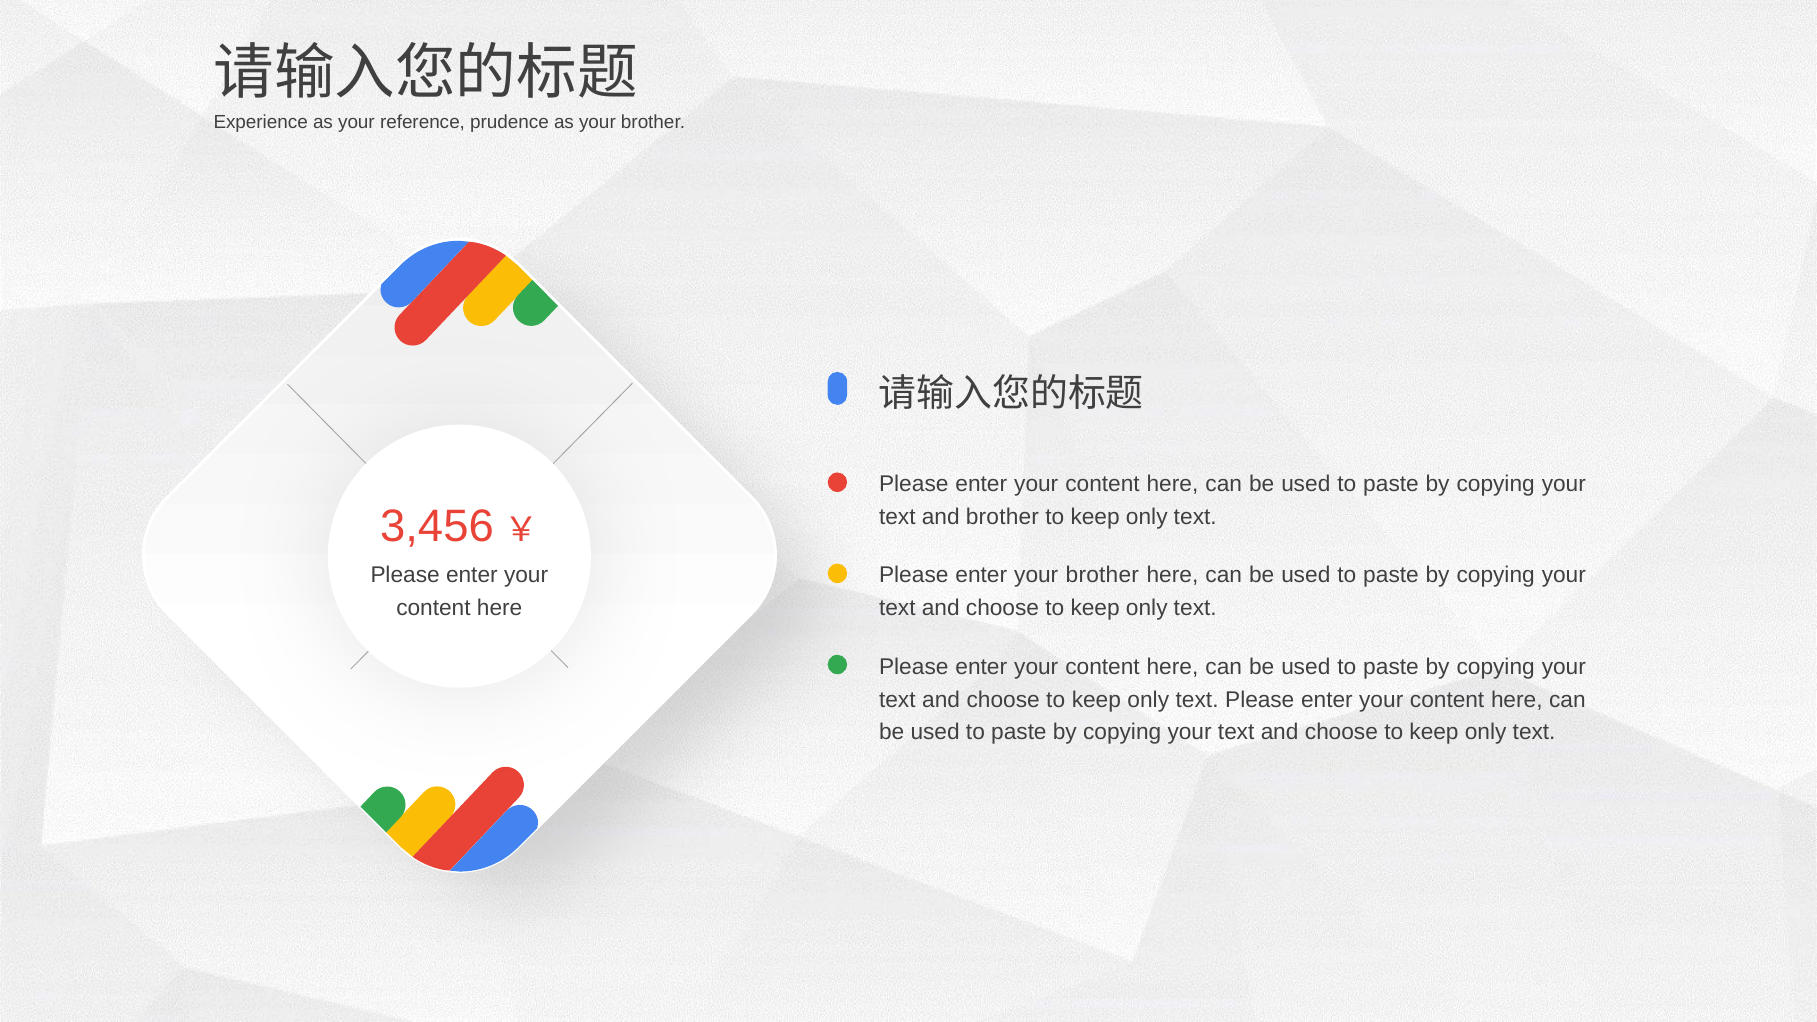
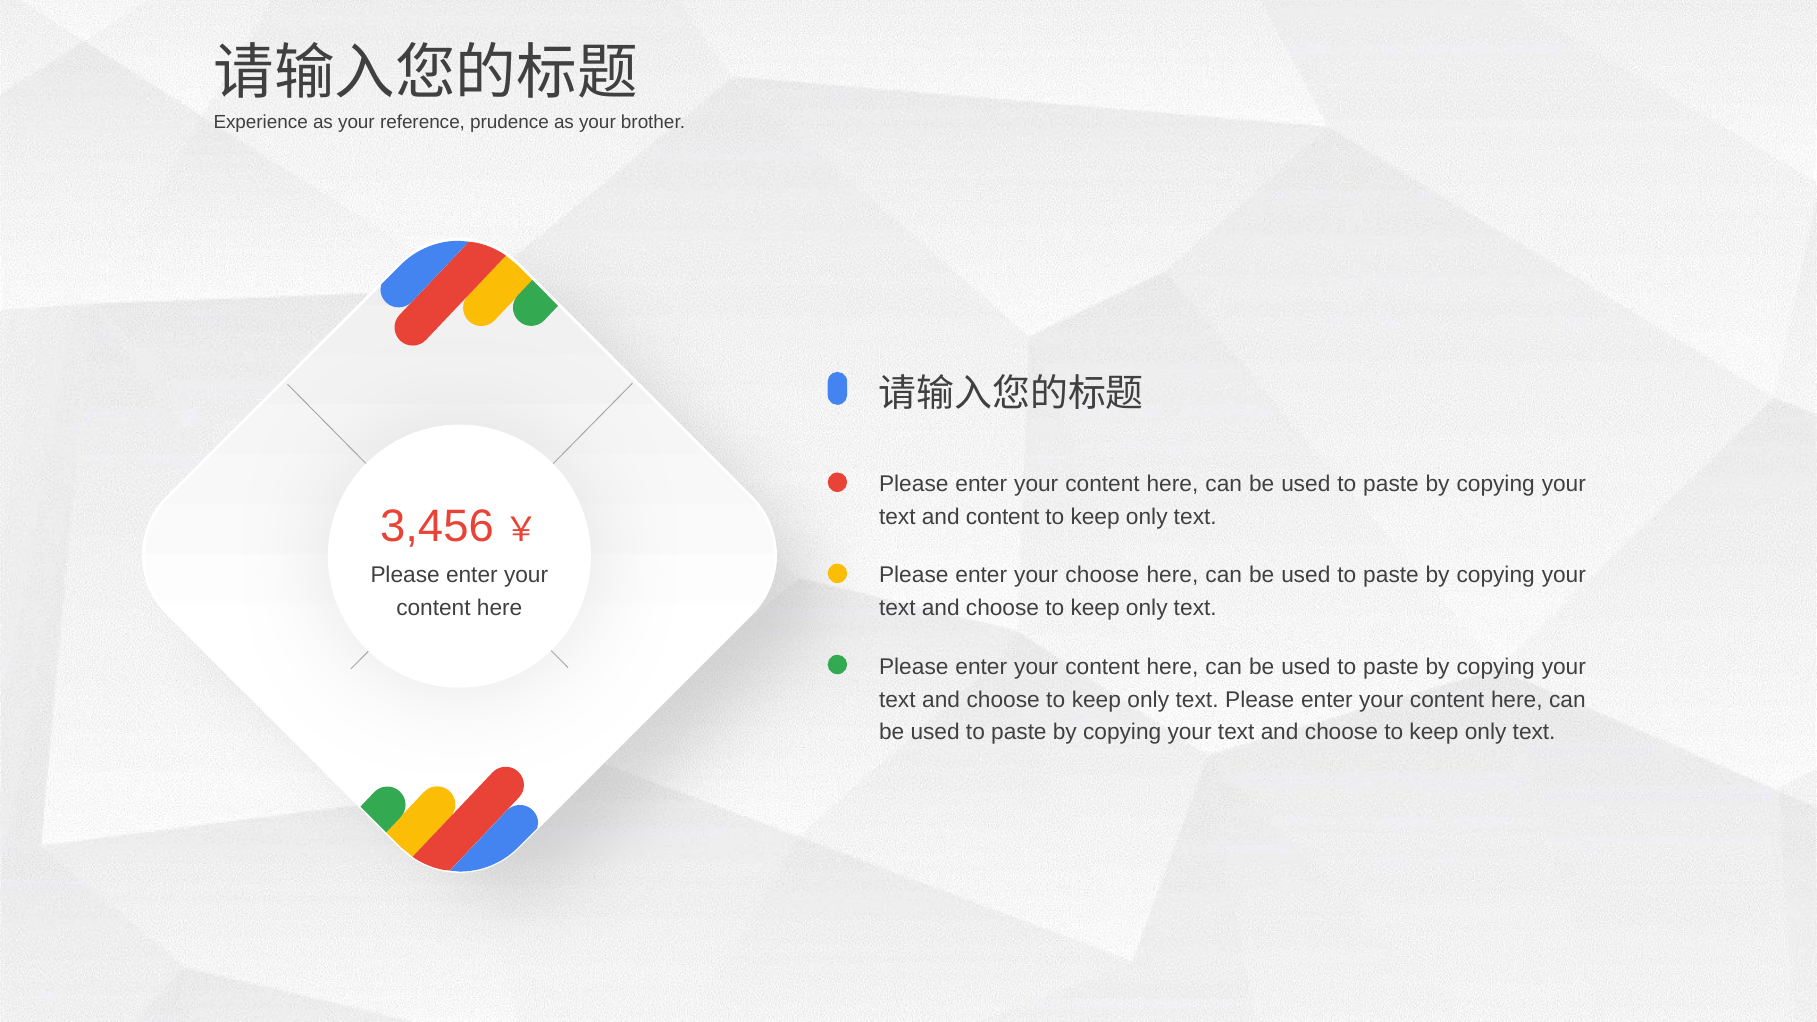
and brother: brother -> content
enter your brother: brother -> choose
